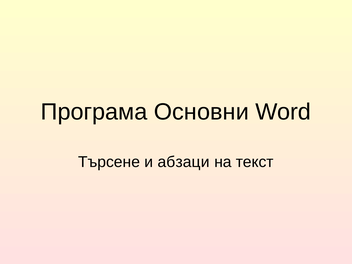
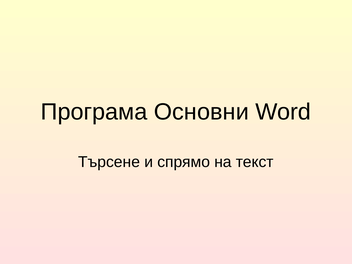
абзаци: абзаци -> спрямо
